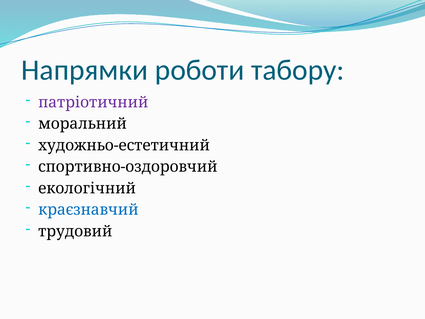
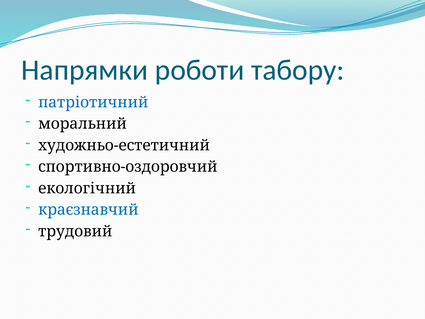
патріотичний colour: purple -> blue
